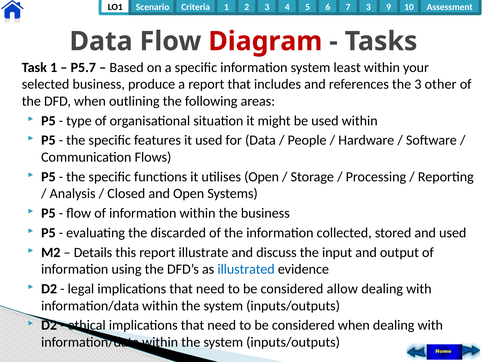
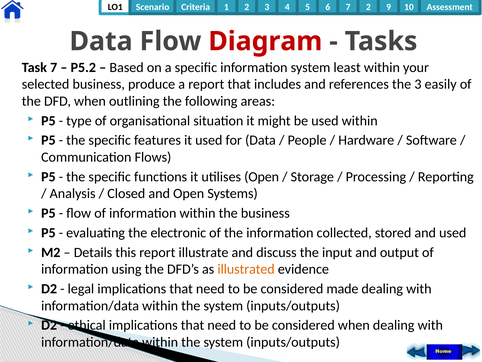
3 at (368, 7): 3 -> 2
Task 1: 1 -> 7
P5.7: P5.7 -> P5.2
other: other -> easily
discarded: discarded -> electronic
illustrated colour: blue -> orange
allow: allow -> made
